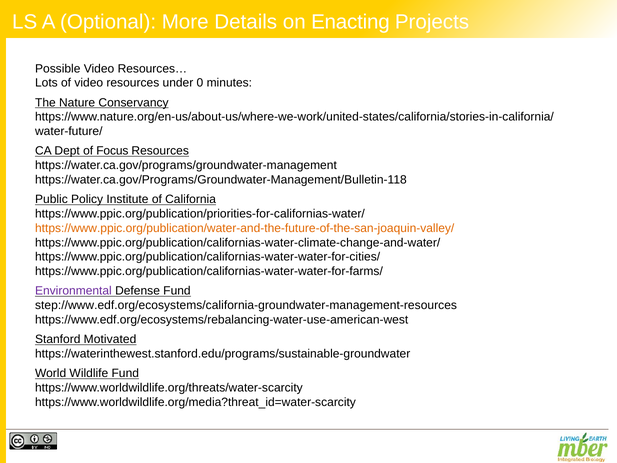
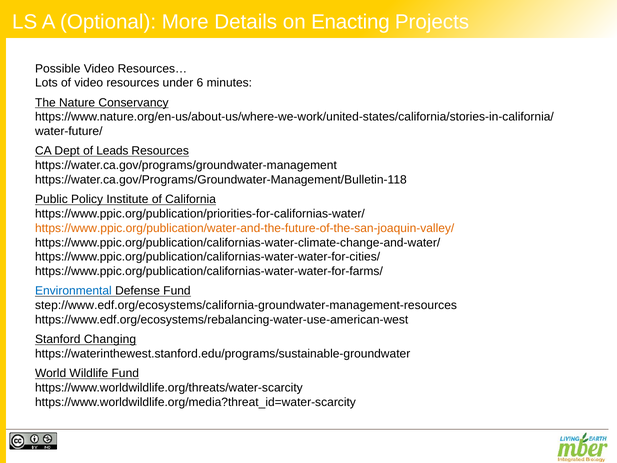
0: 0 -> 6
Focus: Focus -> Leads
Environmental colour: purple -> blue
Motivated: Motivated -> Changing
